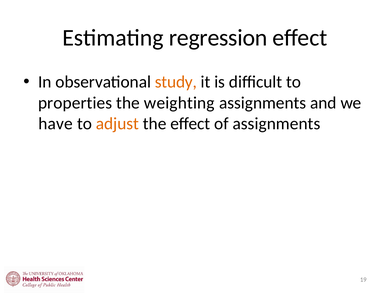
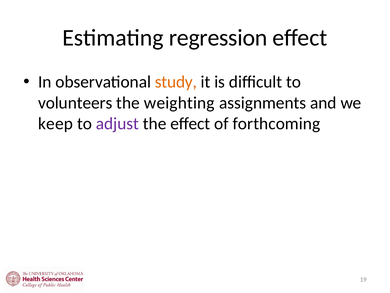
properties: properties -> volunteers
have: have -> keep
adjust colour: orange -> purple
of assignments: assignments -> forthcoming
